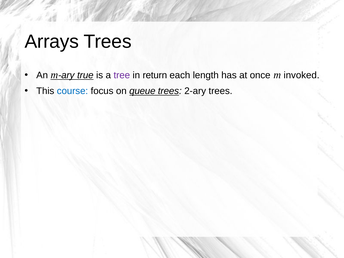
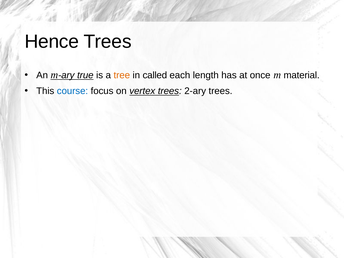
Arrays: Arrays -> Hence
tree colour: purple -> orange
return: return -> called
invoked: invoked -> material
queue: queue -> vertex
